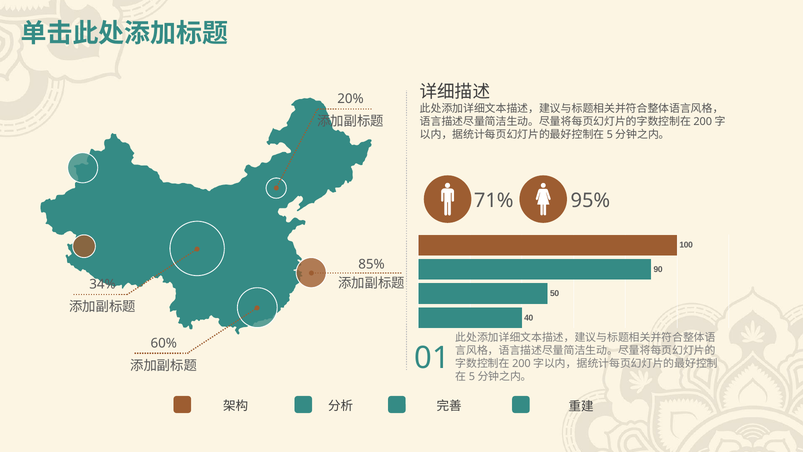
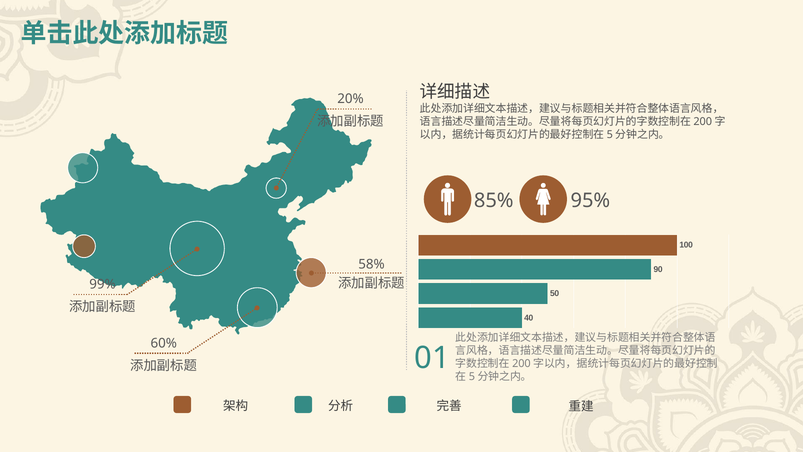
71%: 71% -> 85%
85%: 85% -> 58%
34%: 34% -> 99%
